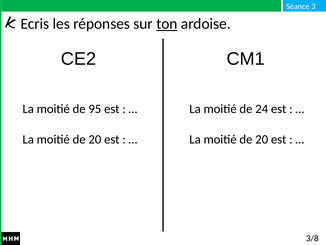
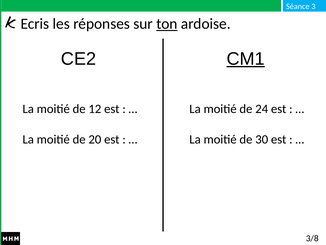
CM1 underline: none -> present
95: 95 -> 12
20 at (262, 139): 20 -> 30
